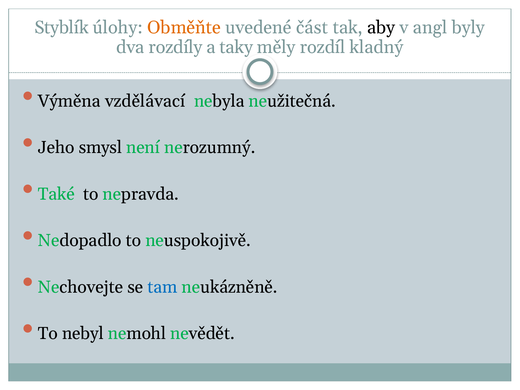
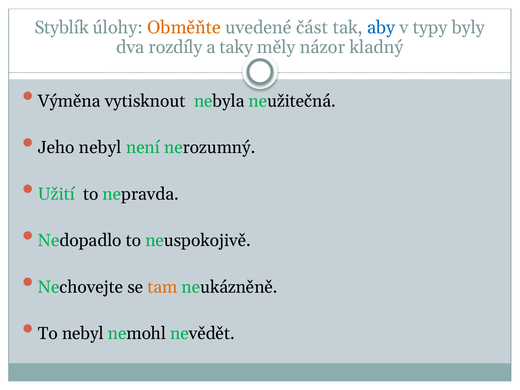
aby colour: black -> blue
angl: angl -> typy
rozdíl: rozdíl -> názor
vzdělávací: vzdělávací -> vytisknout
Jeho smysl: smysl -> nebyl
Také: Také -> Užití
tam colour: blue -> orange
